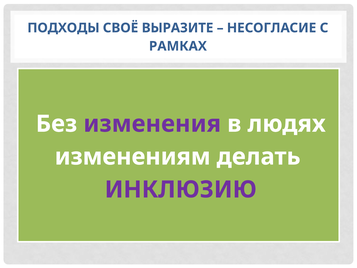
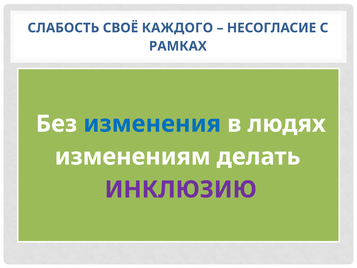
ПОДХОДЫ: ПОДХОДЫ -> СЛАБОСТЬ
ВЫРАЗИТЕ: ВЫРАЗИТЕ -> КАЖДОГО
изменения colour: purple -> blue
